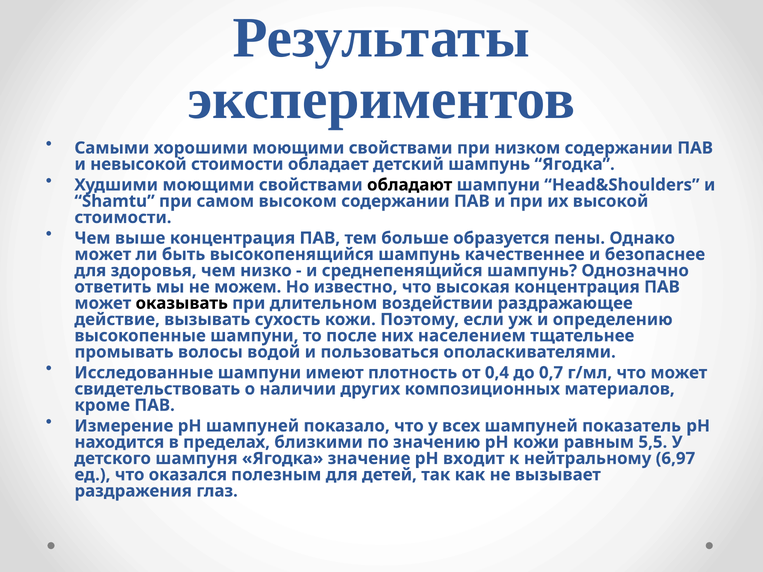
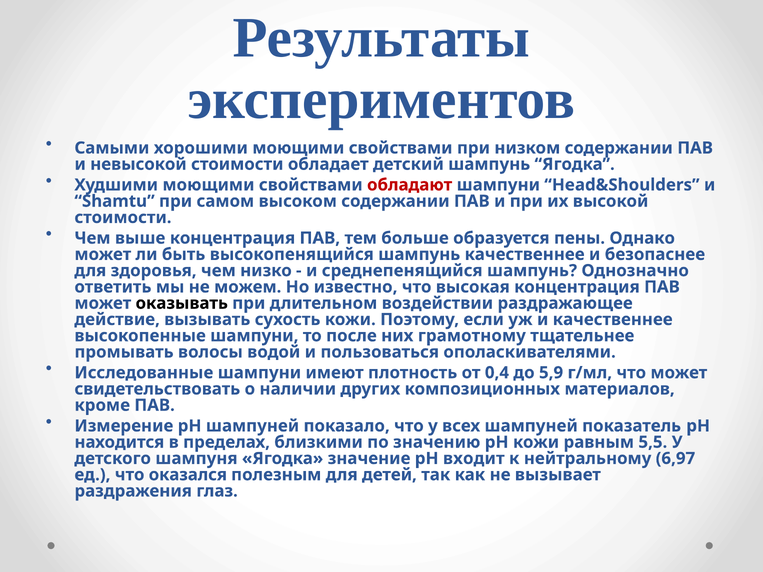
обладают colour: black -> red
и определению: определению -> качественнее
населением: населением -> грамотному
0,7: 0,7 -> 5,9
